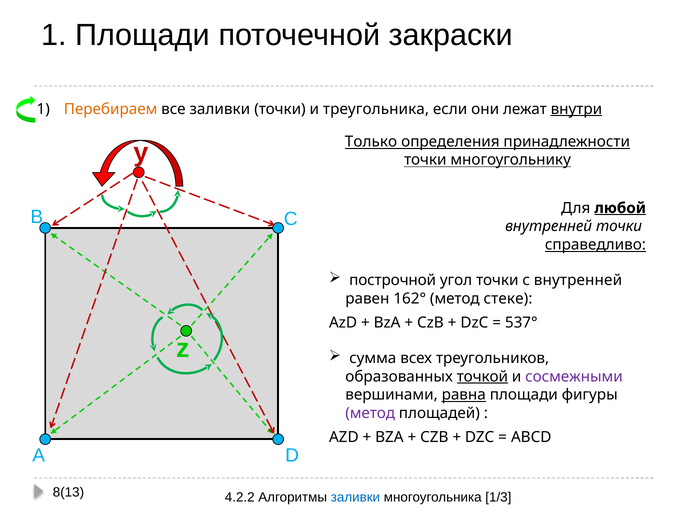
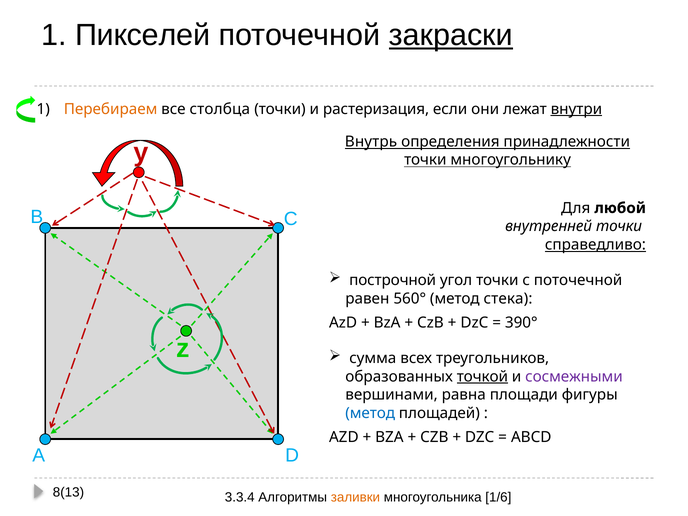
1 Площади: Площади -> Пикселей
закраски underline: none -> present
все заливки: заливки -> столбца
треугольника: треугольника -> растеризация
Только: Только -> Внутрь
любой underline: present -> none
с внутренней: внутренней -> поточечной
162°: 162° -> 560°
стеке: стеке -> стека
537°: 537° -> 390°
равна underline: present -> none
метод at (370, 413) colour: purple -> blue
4.2.2: 4.2.2 -> 3.3.4
заливки at (355, 497) colour: blue -> orange
1/3: 1/3 -> 1/6
